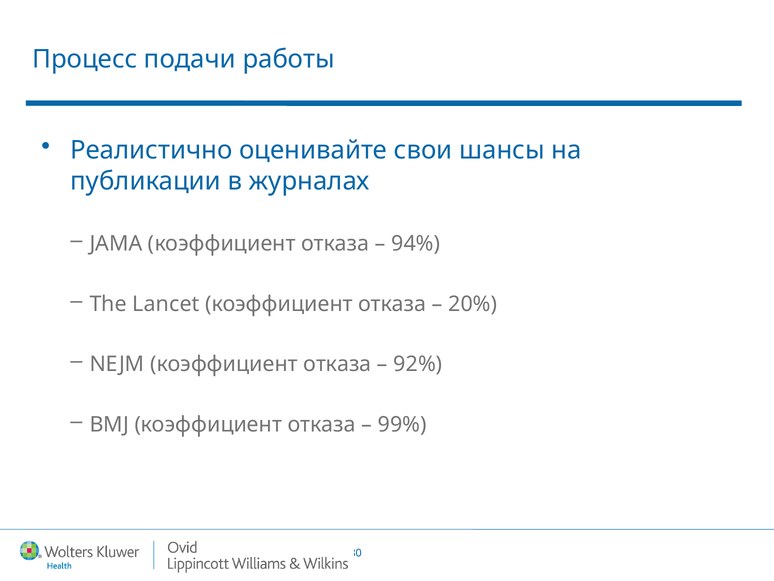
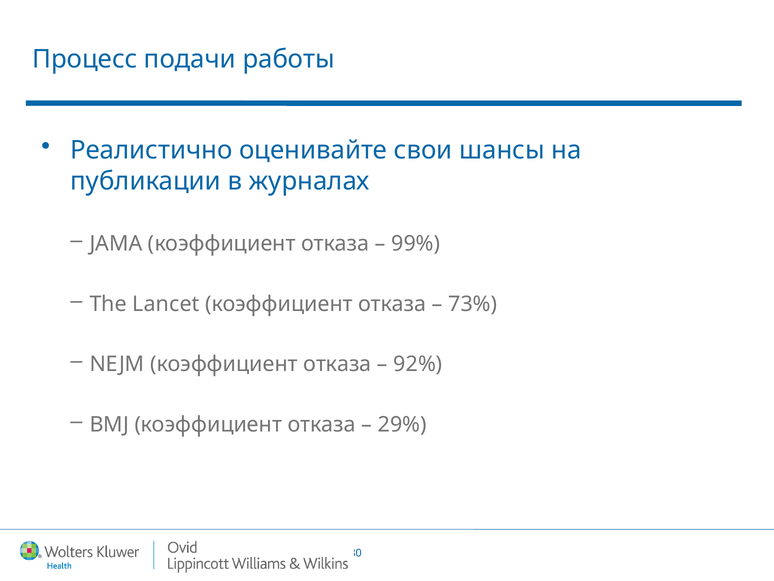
94%: 94% -> 99%
20%: 20% -> 73%
99%: 99% -> 29%
